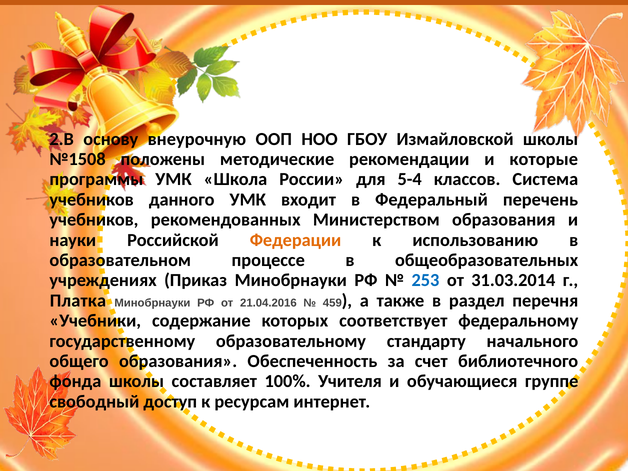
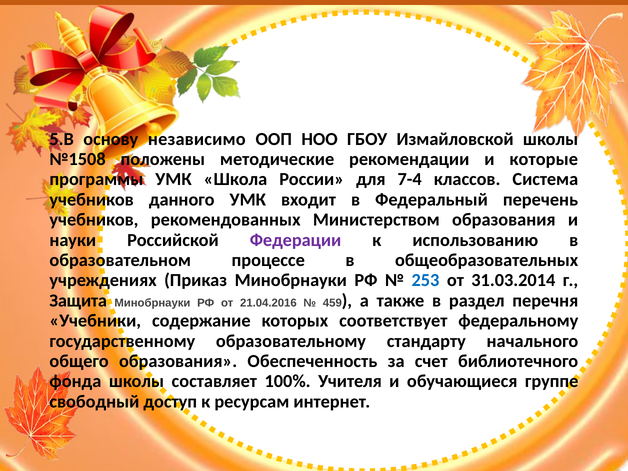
2.В: 2.В -> 5.В
внеурочную: внеурочную -> независимо
5-4: 5-4 -> 7-4
Федерации colour: orange -> purple
Платка: Платка -> Защита
